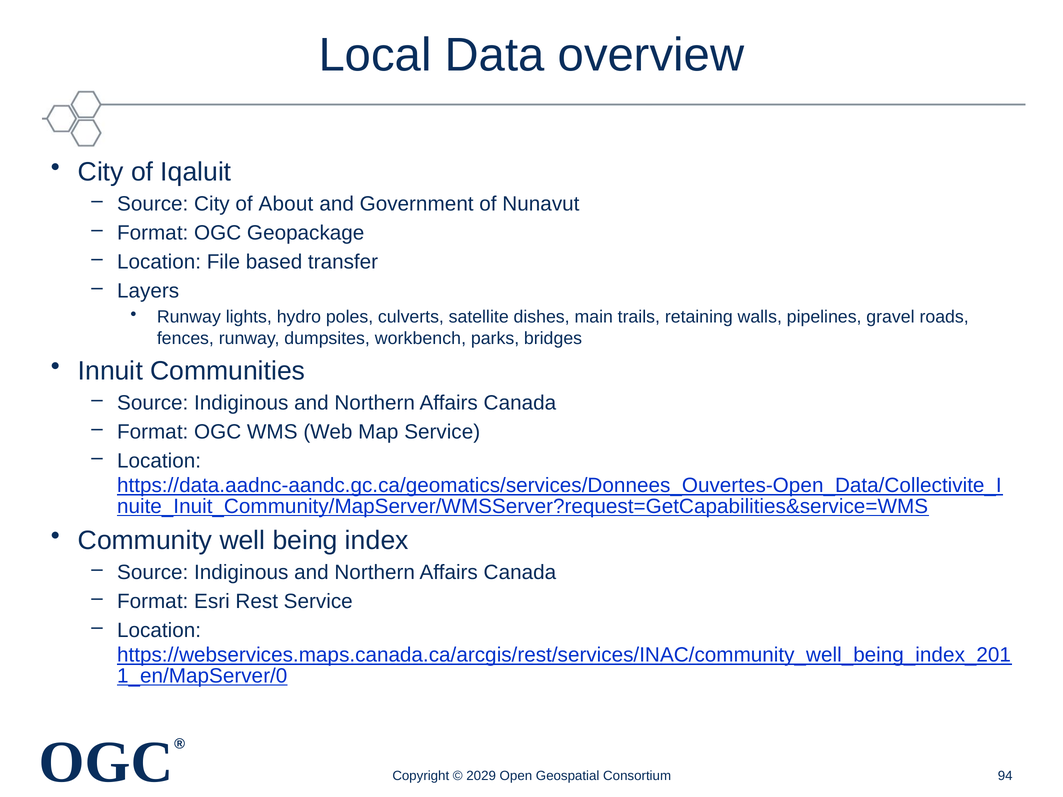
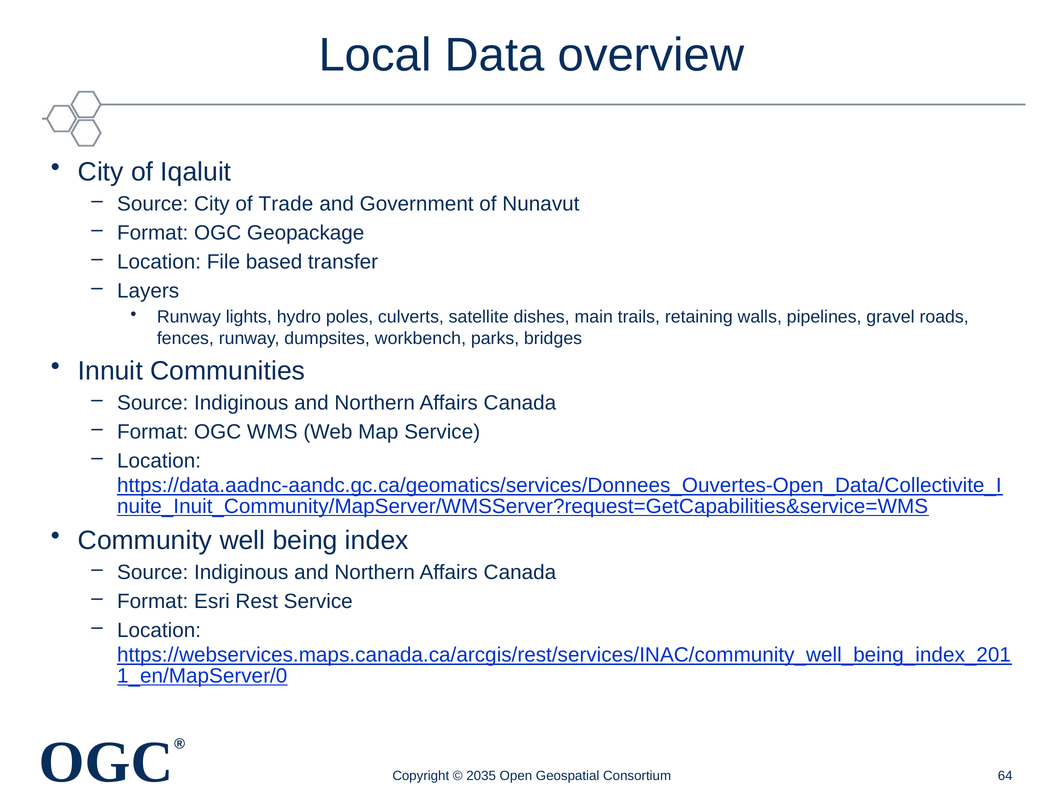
About: About -> Trade
2029: 2029 -> 2035
94: 94 -> 64
